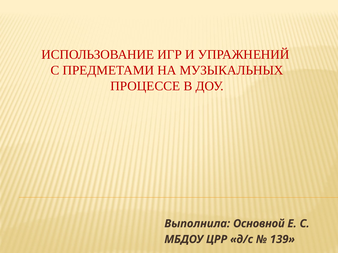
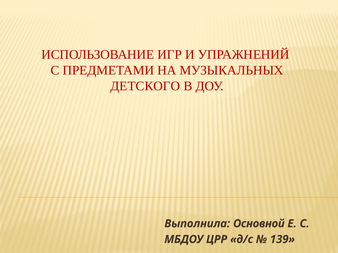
ПРОЦЕССЕ: ПРОЦЕССЕ -> ДЕТСКОГО
